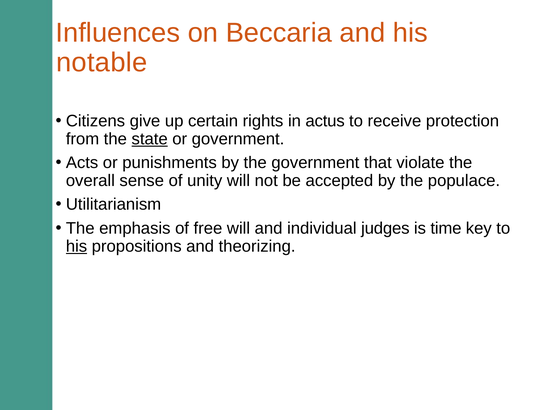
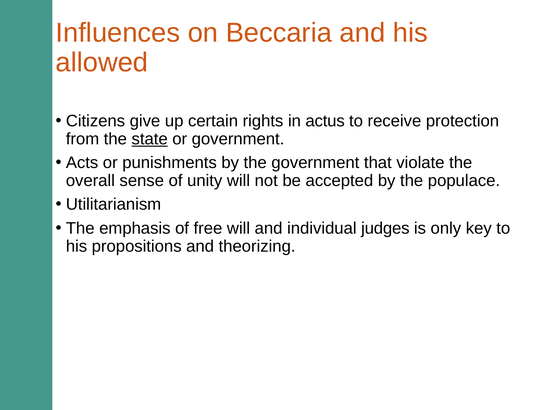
notable: notable -> allowed
time: time -> only
his at (77, 246) underline: present -> none
